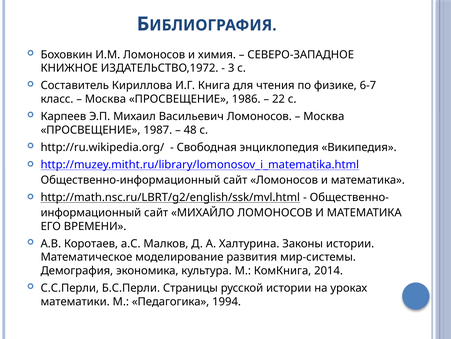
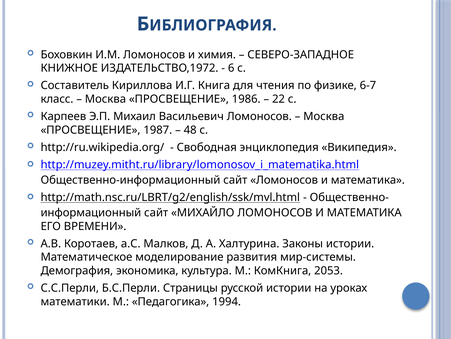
3: 3 -> 6
2014: 2014 -> 2053
